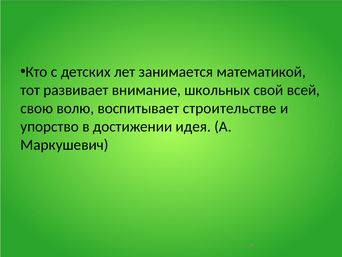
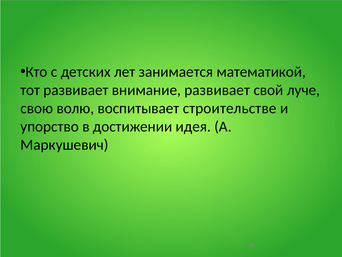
внимание школьных: школьных -> развивает
всей: всей -> луче
